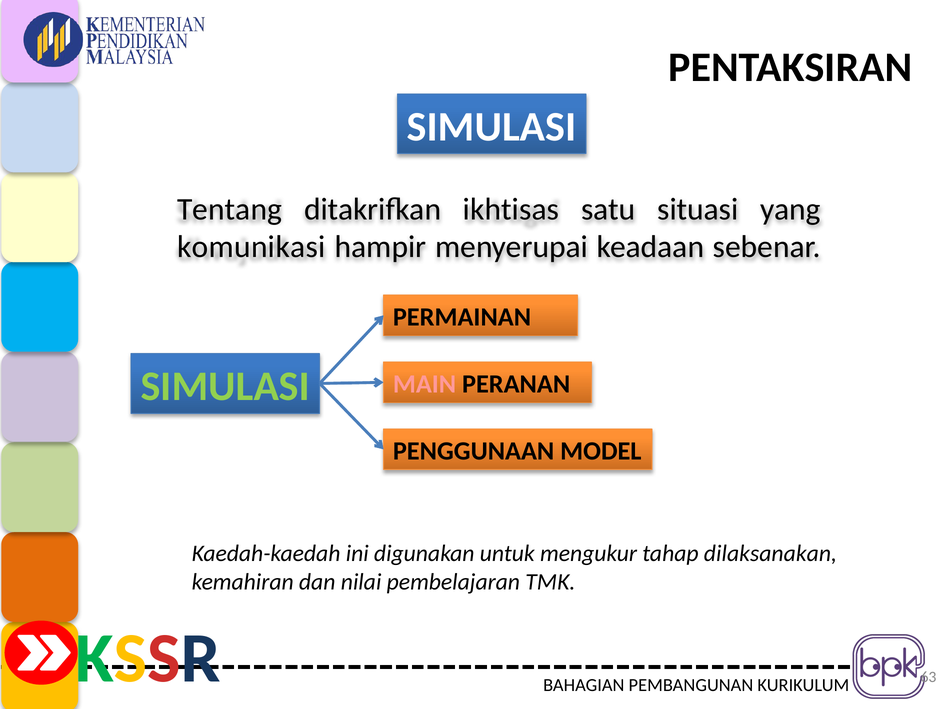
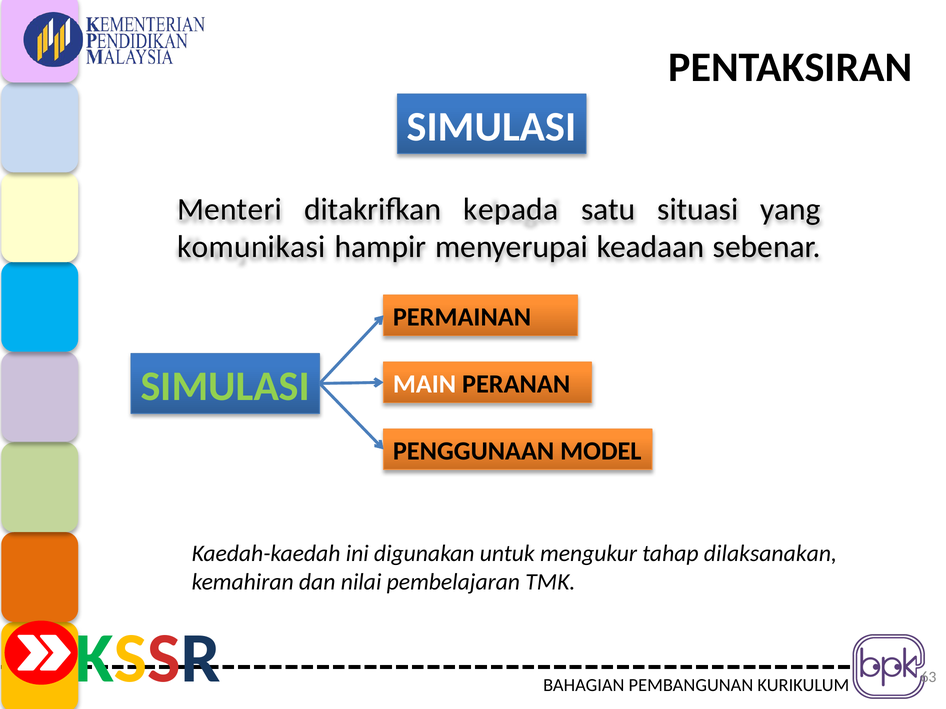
Tentang: Tentang -> Menteri
ikhtisas: ikhtisas -> kepada
MAIN colour: pink -> white
